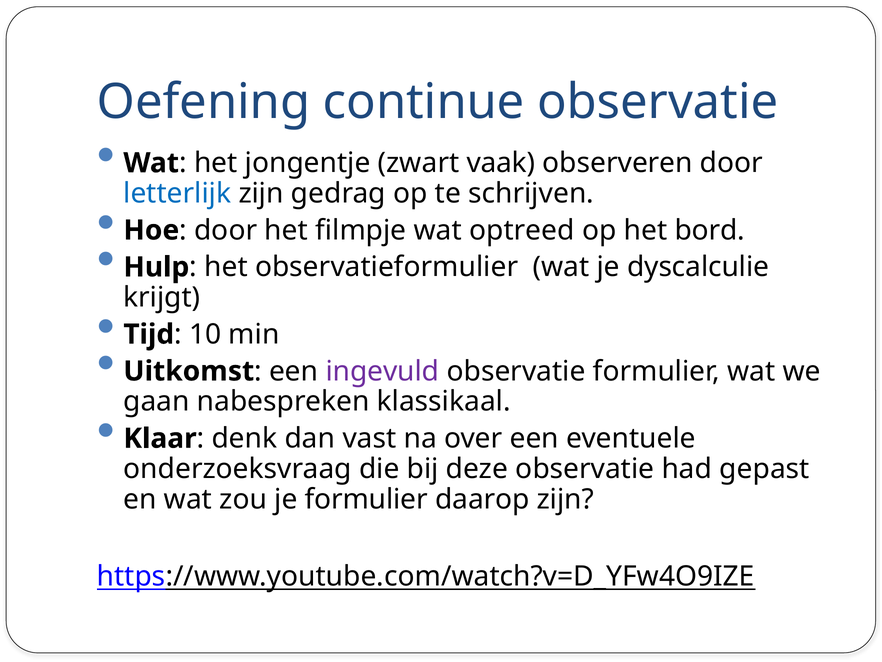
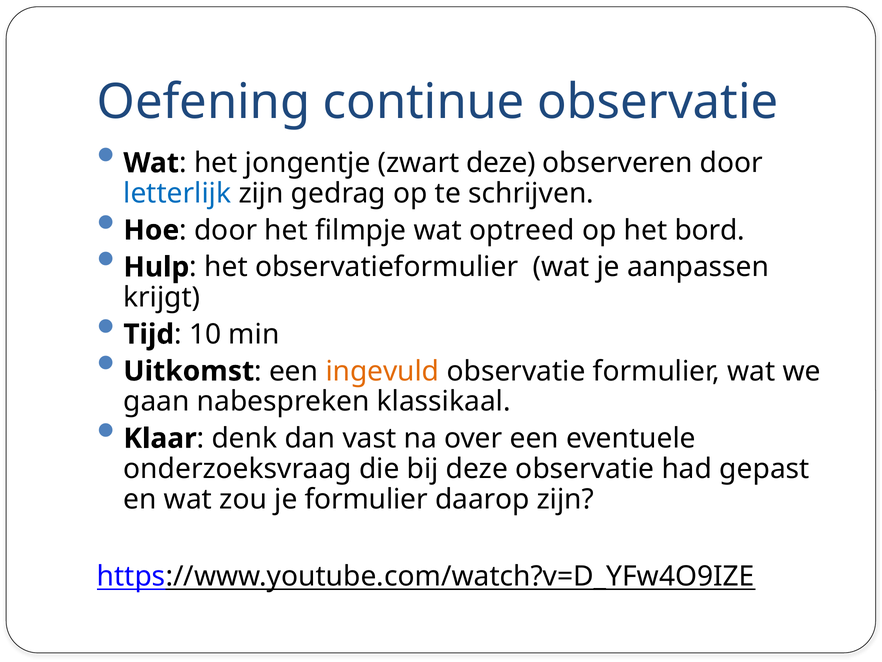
zwart vaak: vaak -> deze
dyscalculie: dyscalculie -> aanpassen
ingevuld colour: purple -> orange
